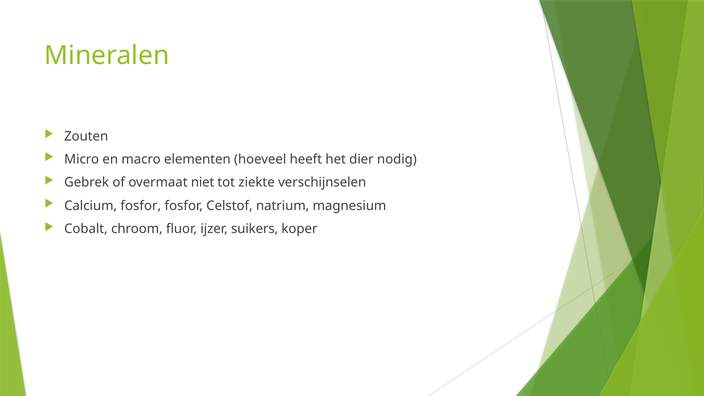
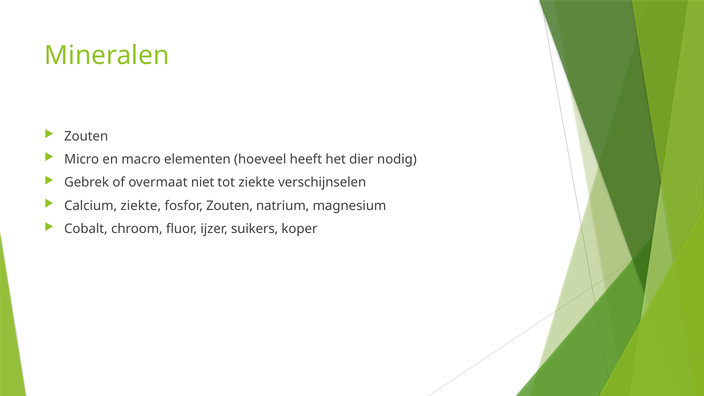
Calcium fosfor: fosfor -> ziekte
fosfor Celstof: Celstof -> Zouten
